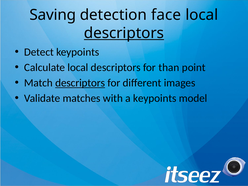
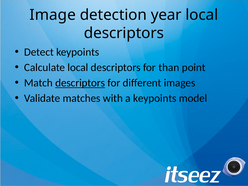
Saving: Saving -> Image
face: face -> year
descriptors at (124, 33) underline: present -> none
